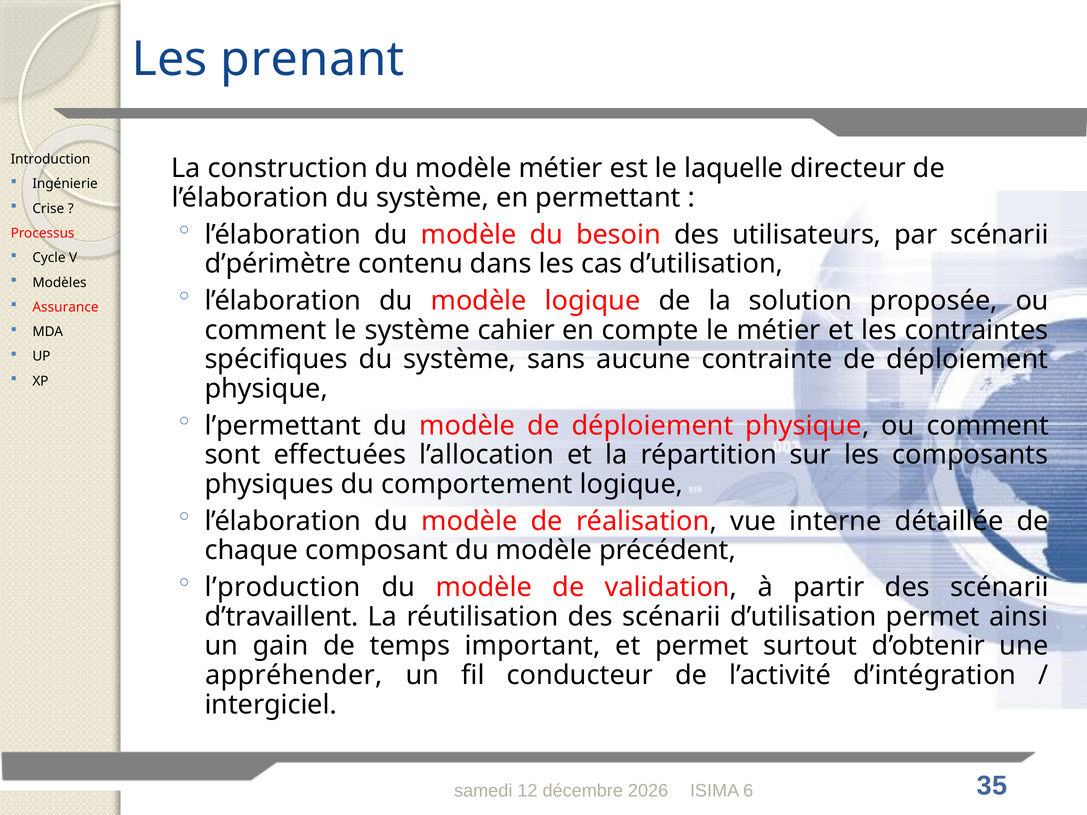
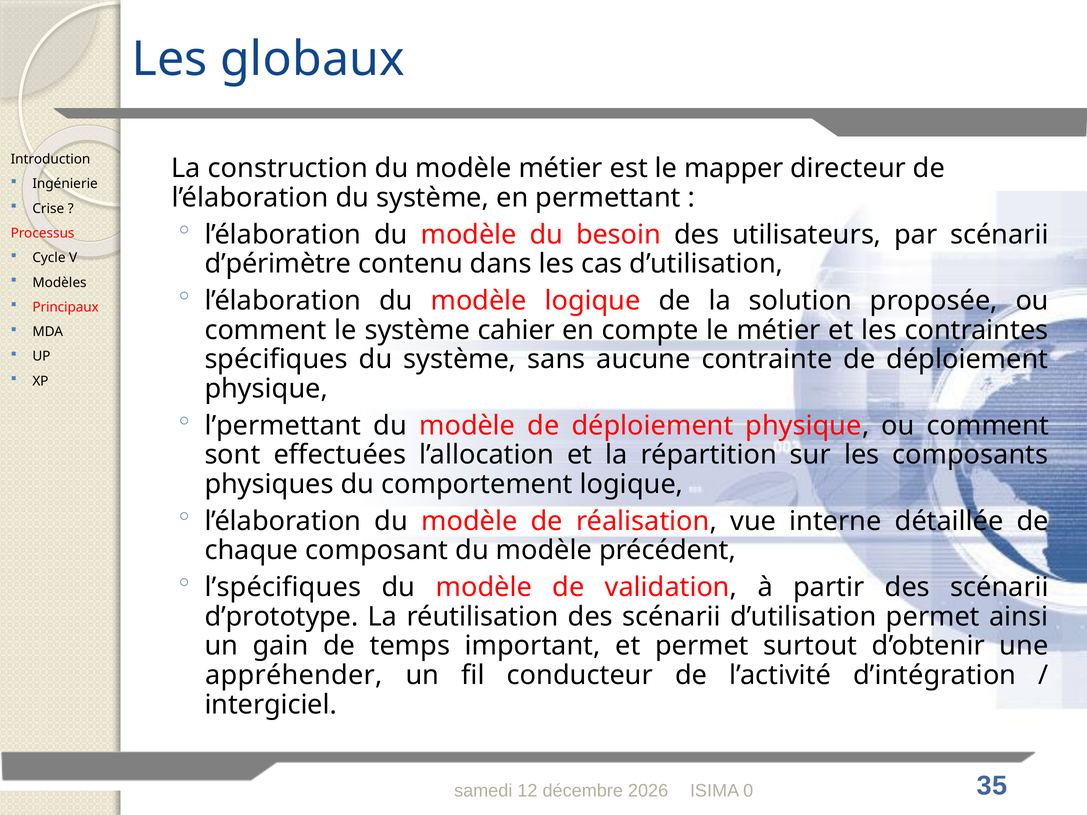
prenant: prenant -> globaux
laquelle: laquelle -> mapper
Assurance: Assurance -> Principaux
l’production: l’production -> l’spécifiques
d’travaillent: d’travaillent -> d’prototype
6: 6 -> 0
